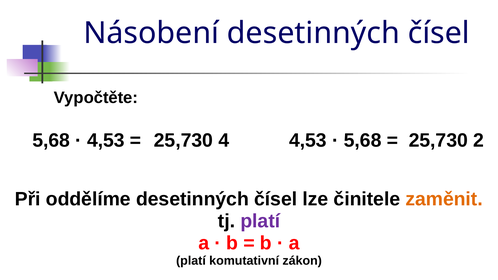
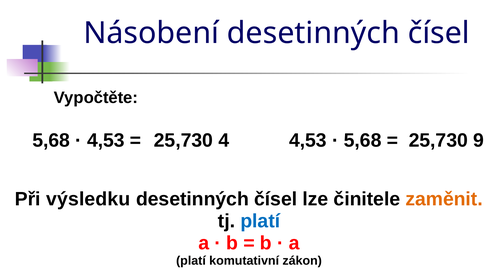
2: 2 -> 9
oddělíme: oddělíme -> výsledku
platí at (260, 221) colour: purple -> blue
